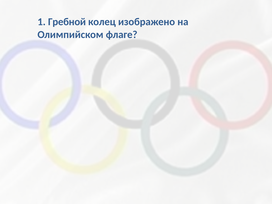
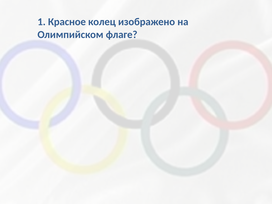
Гребной: Гребной -> Красное
